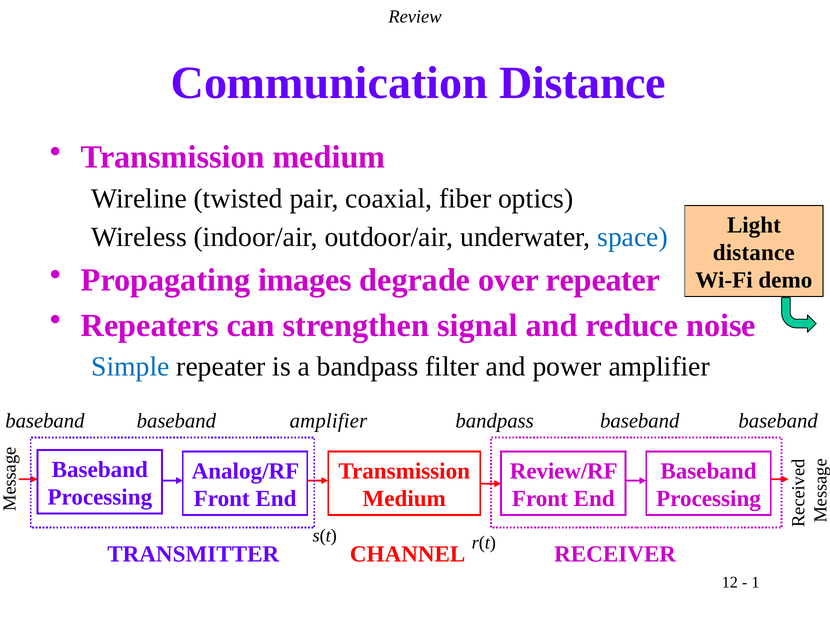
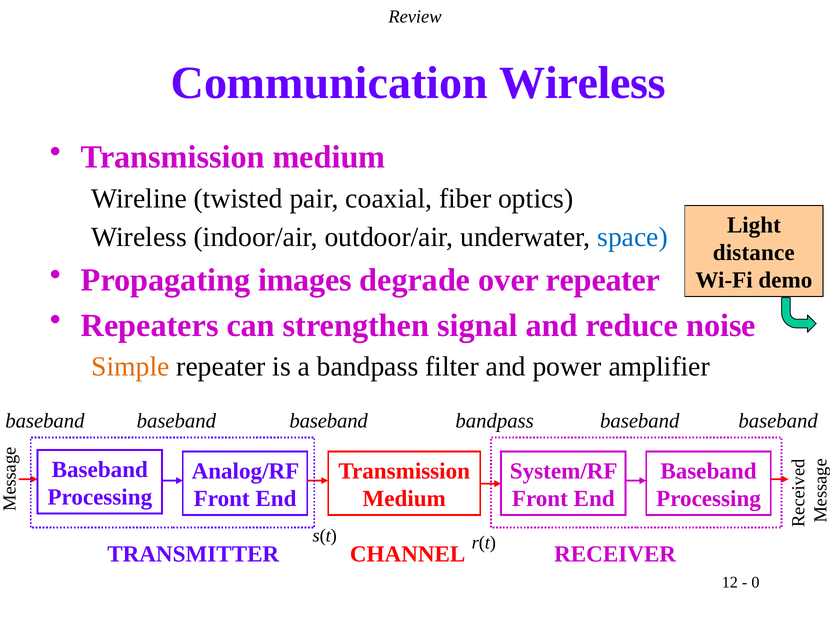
Communication Distance: Distance -> Wireless
Simple colour: blue -> orange
amplifier at (328, 420): amplifier -> baseband
Review/RF: Review/RF -> System/RF
1: 1 -> 0
